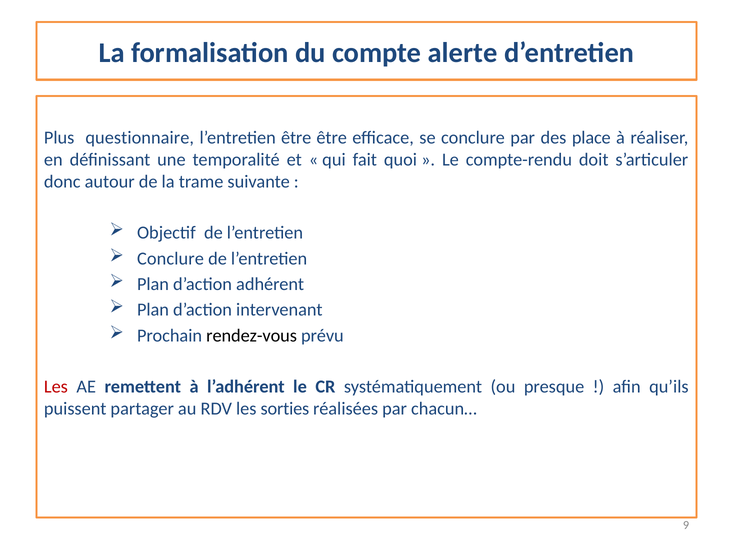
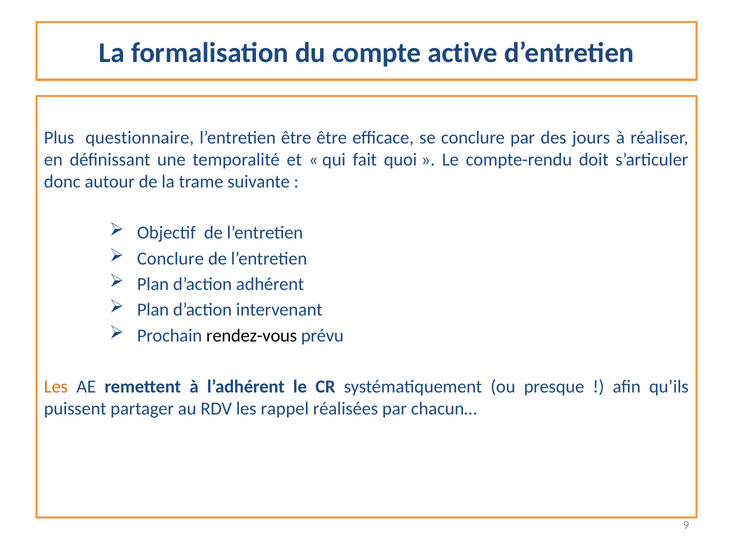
alerte: alerte -> active
place: place -> jours
Les at (56, 387) colour: red -> orange
sorties: sorties -> rappel
